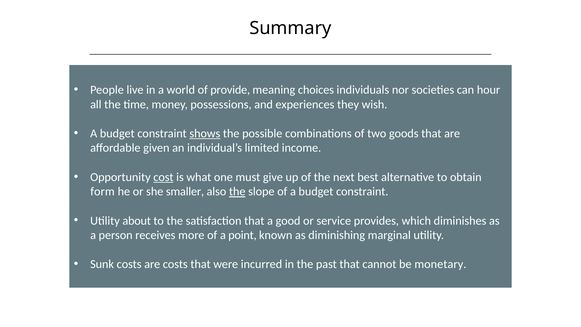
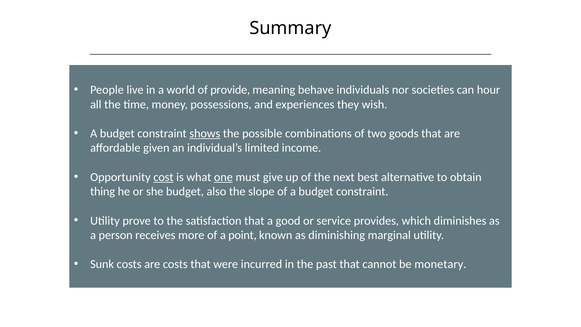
choices: choices -> behave
one underline: none -> present
form: form -> thing
she smaller: smaller -> budget
the at (237, 191) underline: present -> none
about: about -> prove
